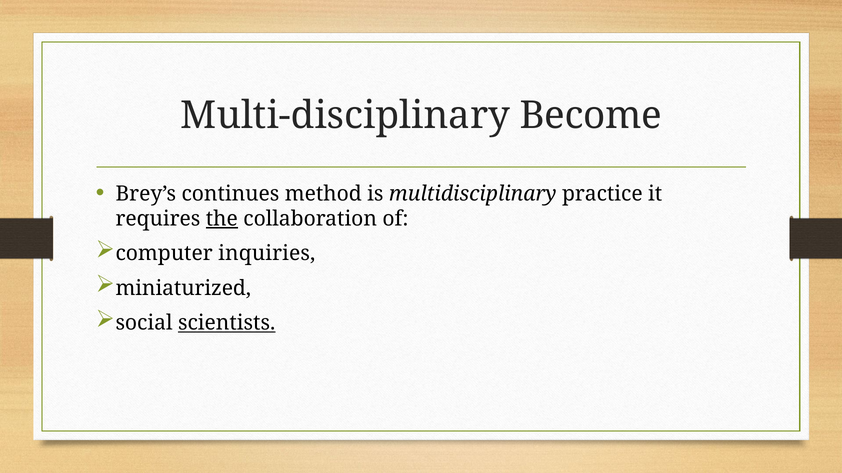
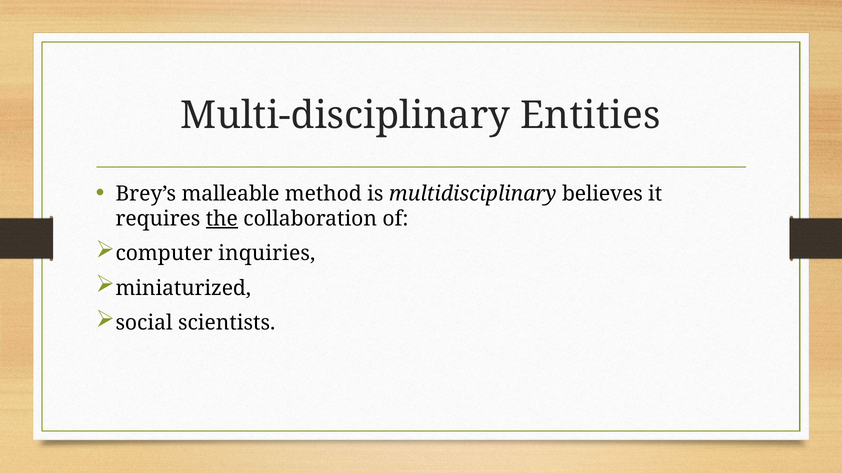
Become: Become -> Entities
continues: continues -> malleable
practice: practice -> believes
scientists underline: present -> none
